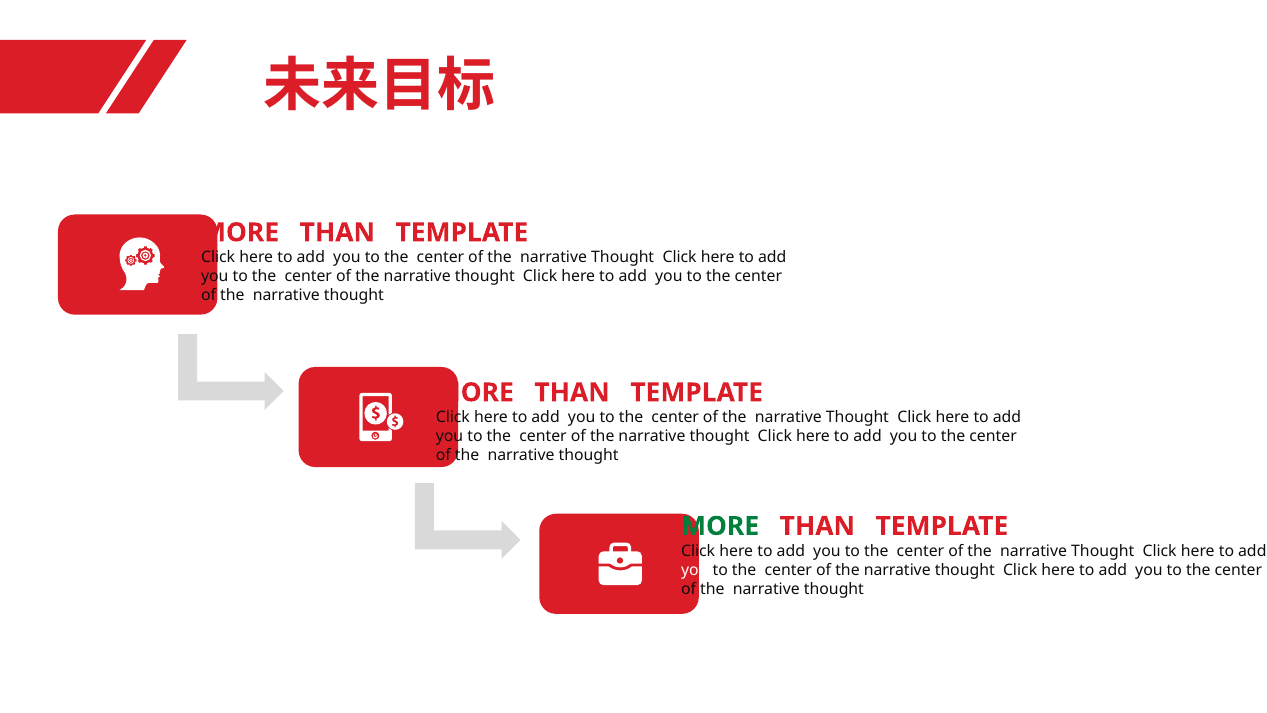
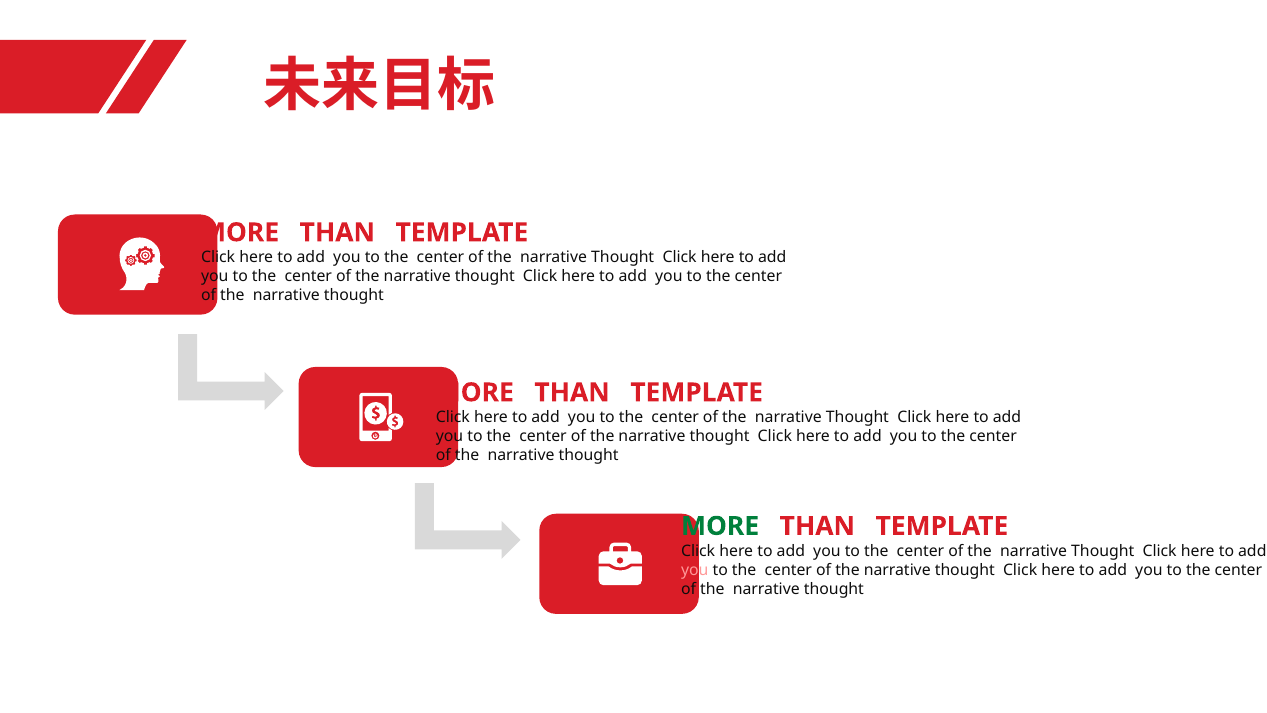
you at (695, 570) colour: white -> pink
